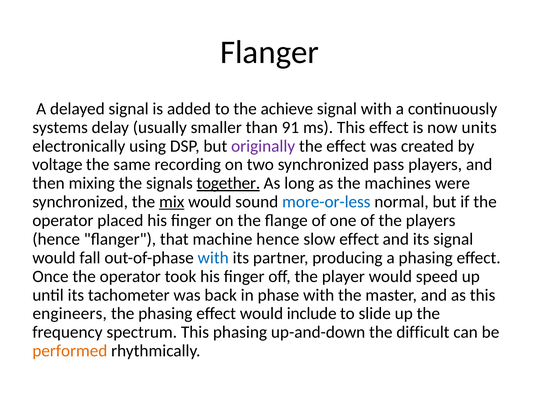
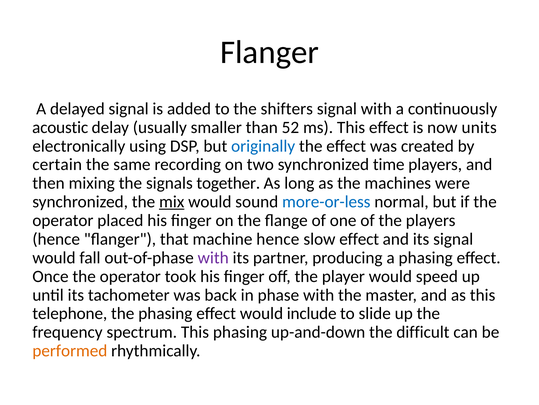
achieve: achieve -> shifters
systems: systems -> acoustic
91: 91 -> 52
originally colour: purple -> blue
voltage: voltage -> certain
pass: pass -> time
together underline: present -> none
with at (213, 257) colour: blue -> purple
engineers: engineers -> telephone
